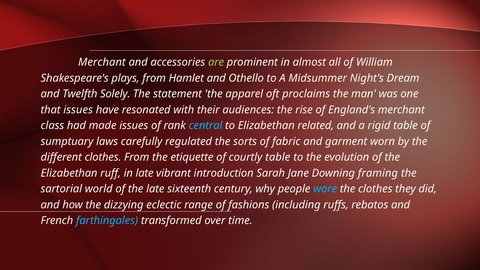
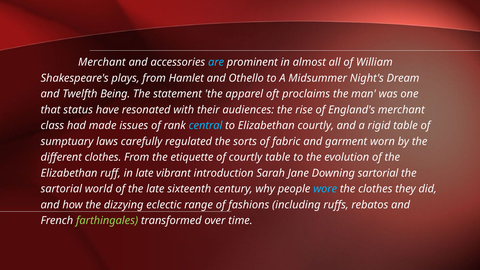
are colour: light green -> light blue
Solely: Solely -> Being
that issues: issues -> status
Elizabethan related: related -> courtly
Downing framing: framing -> sartorial
farthingales colour: light blue -> light green
